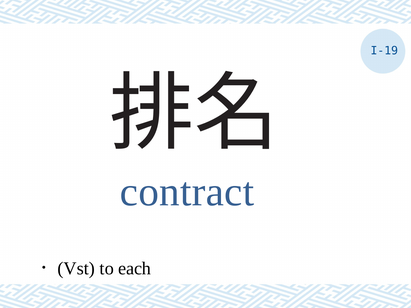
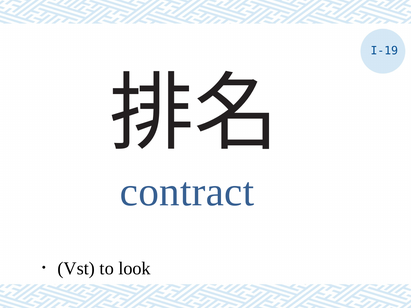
each: each -> look
